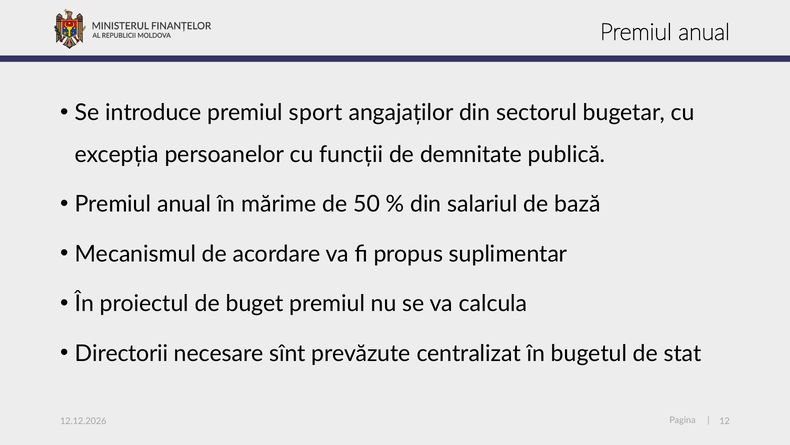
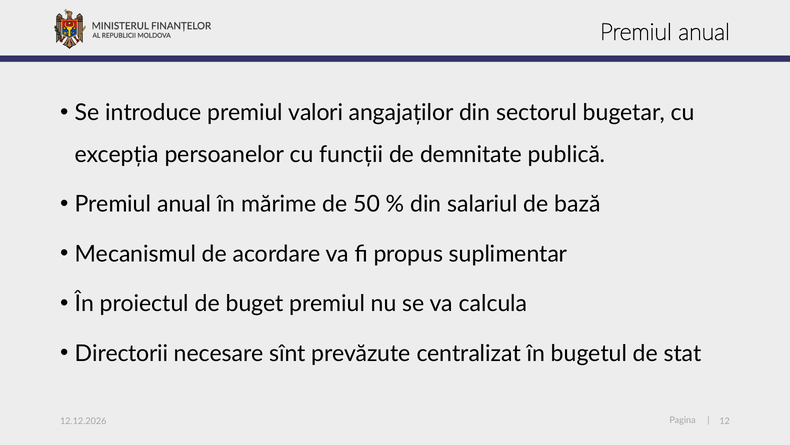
sport: sport -> valori
